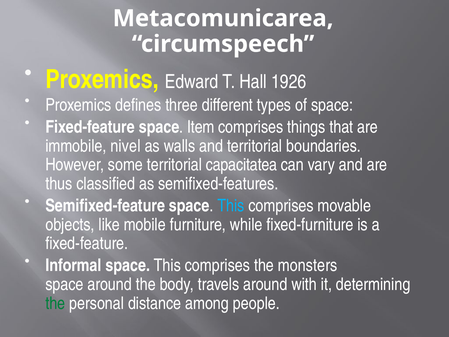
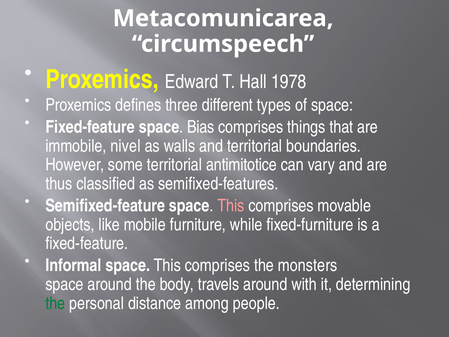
1926: 1926 -> 1978
Item: Item -> Bias
capacitatea: capacitatea -> antimitotice
This at (231, 206) colour: light blue -> pink
